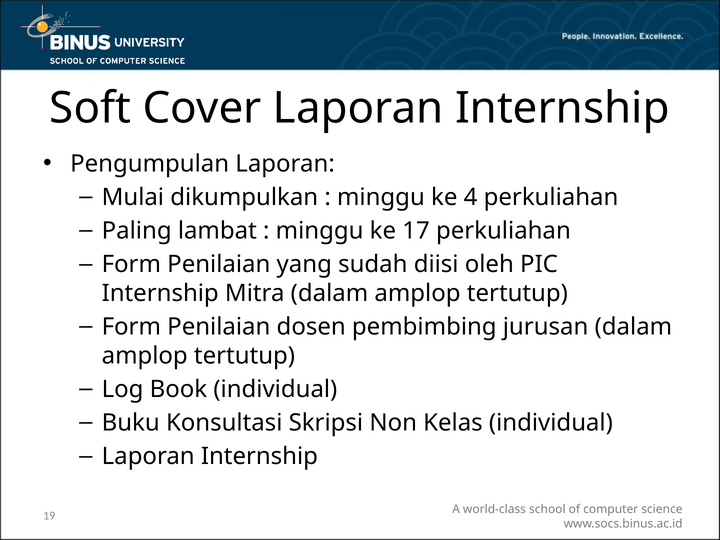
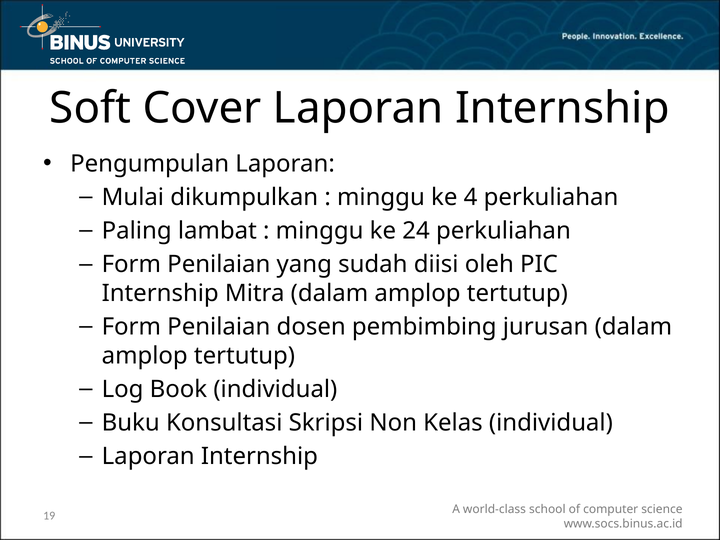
17: 17 -> 24
